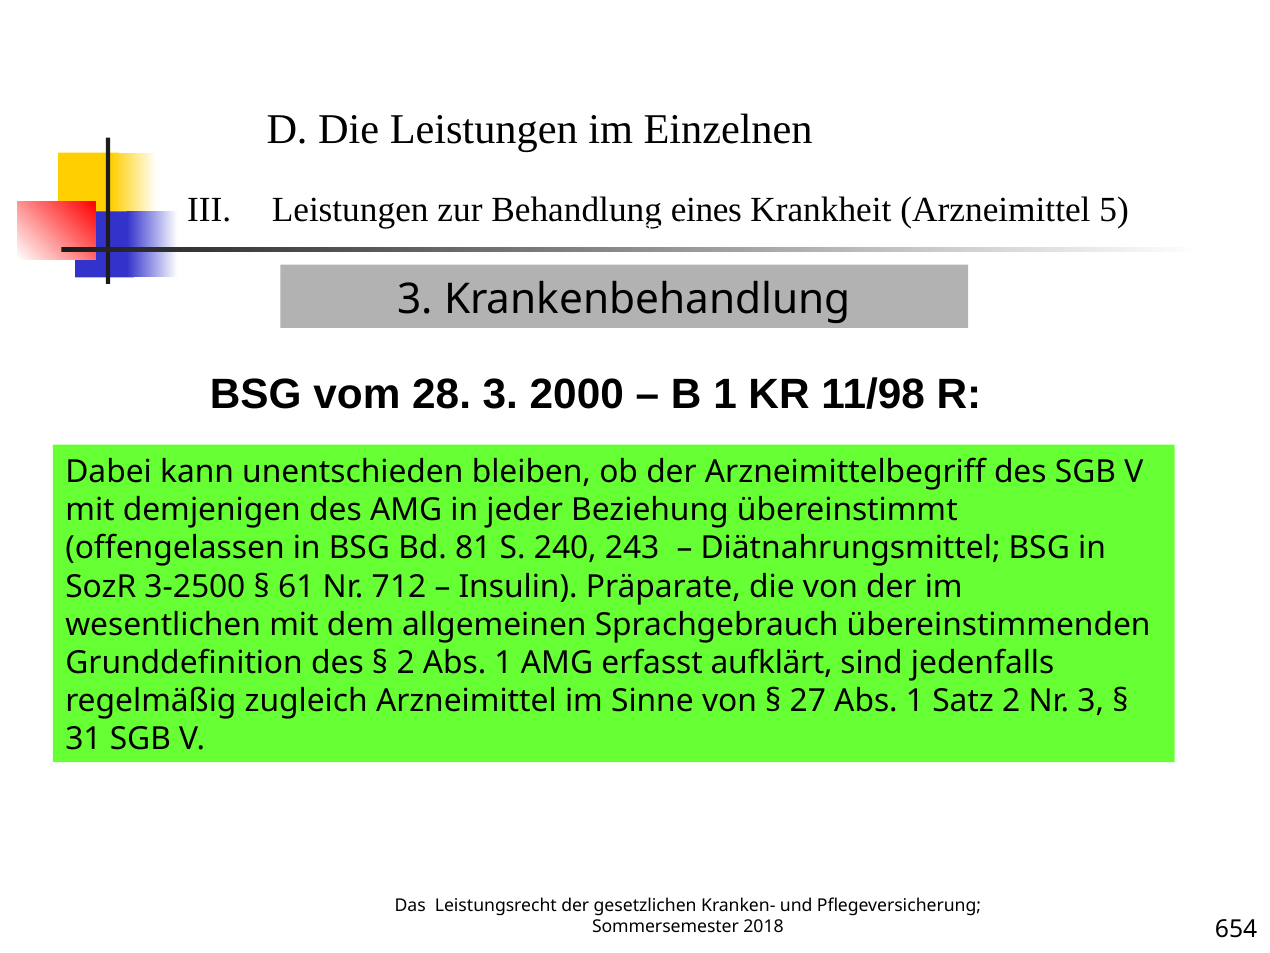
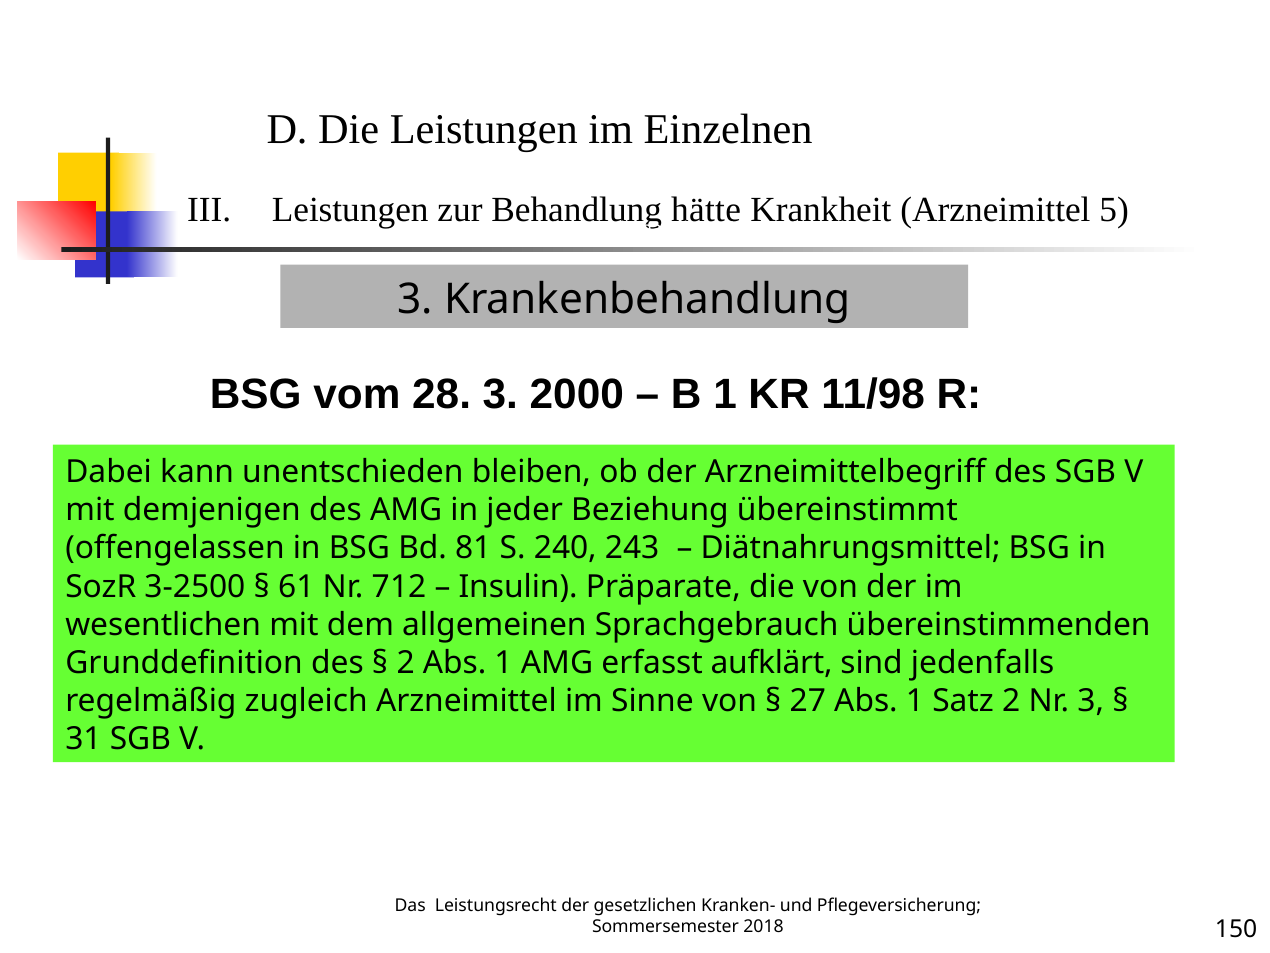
eines: eines -> hätte
654: 654 -> 150
